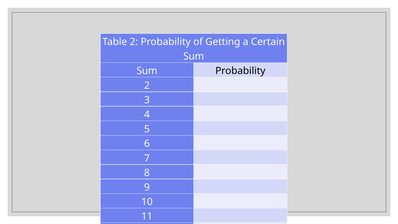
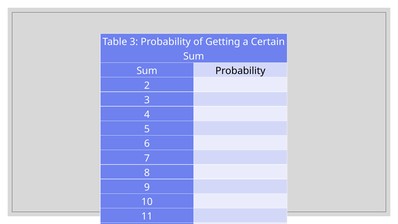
Table 2: 2 -> 3
